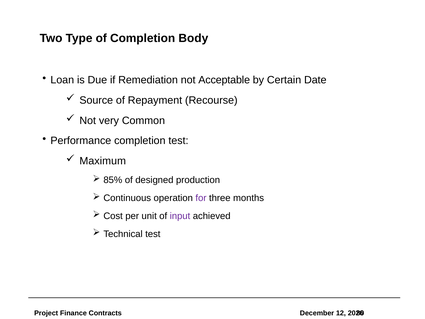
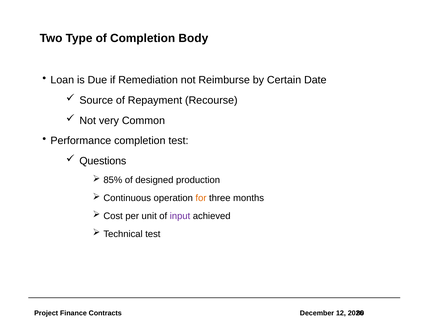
Acceptable: Acceptable -> Reimburse
Maximum: Maximum -> Questions
for colour: purple -> orange
